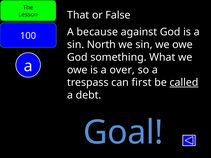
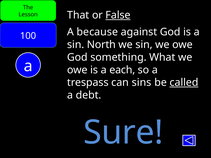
False underline: none -> present
over: over -> each
first: first -> sins
Goal: Goal -> Sure
